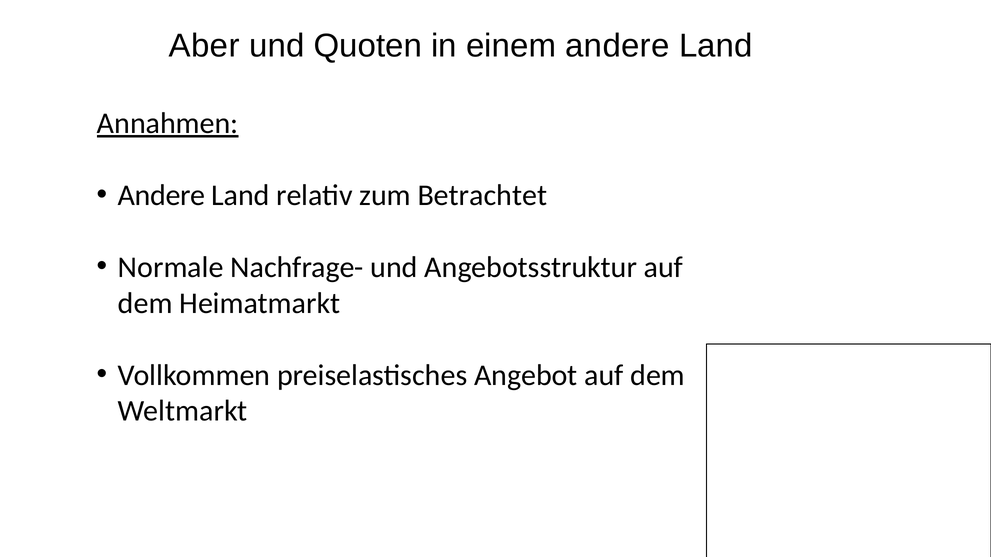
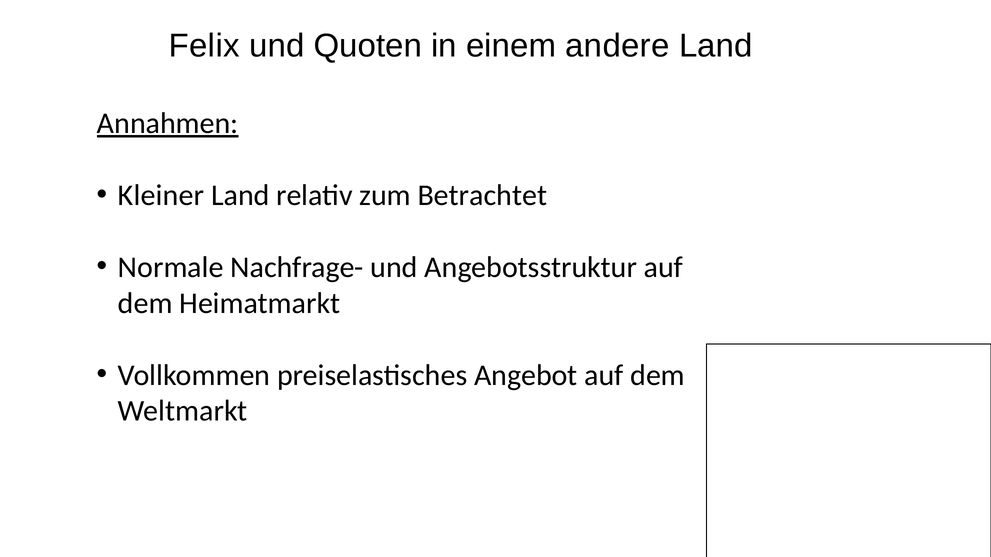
Aber: Aber -> Felix
Andere at (161, 195): Andere -> Kleiner
